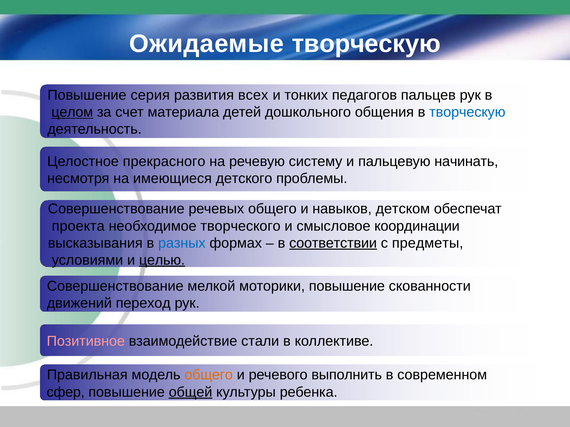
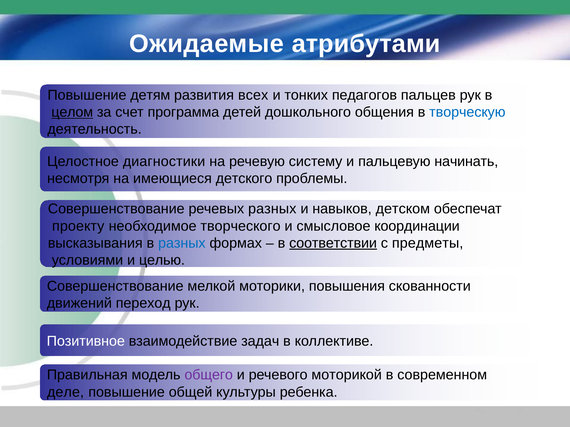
Ожидаемые творческую: творческую -> атрибутами
серия: серия -> детям
материала: материала -> программа
прекрасного: прекрасного -> диагностики
речевых общего: общего -> разных
проекта: проекта -> проекту
целью underline: present -> none
моторики повышение: повышение -> повышения
Позитивное colour: pink -> white
стали: стали -> задач
общего at (209, 375) colour: orange -> purple
выполнить: выполнить -> моторикой
сфер: сфер -> деле
общей underline: present -> none
